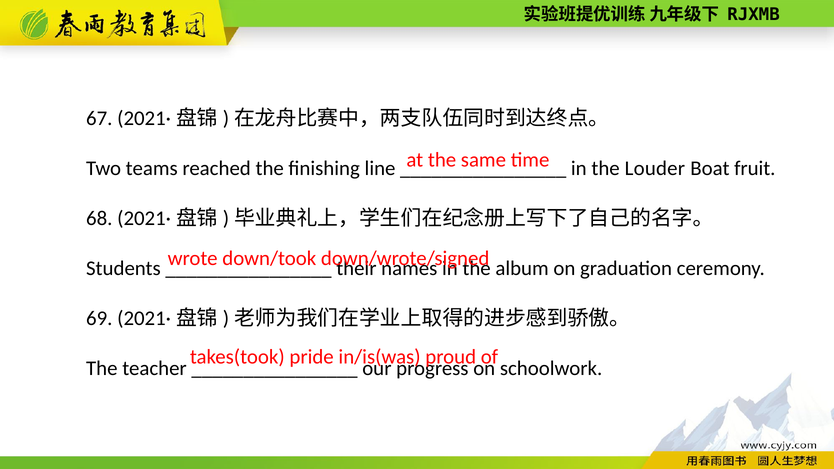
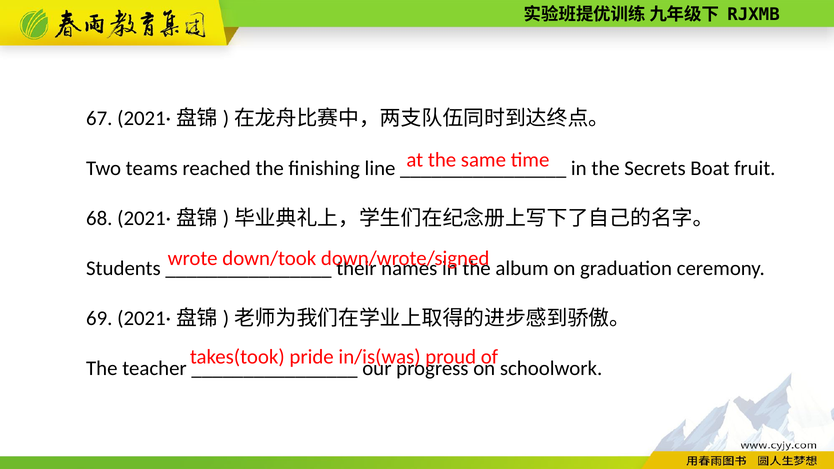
Louder: Louder -> Secrets
